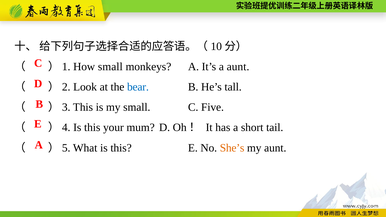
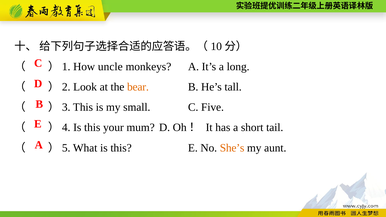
How small: small -> uncle
a aunt: aunt -> long
bear colour: blue -> orange
